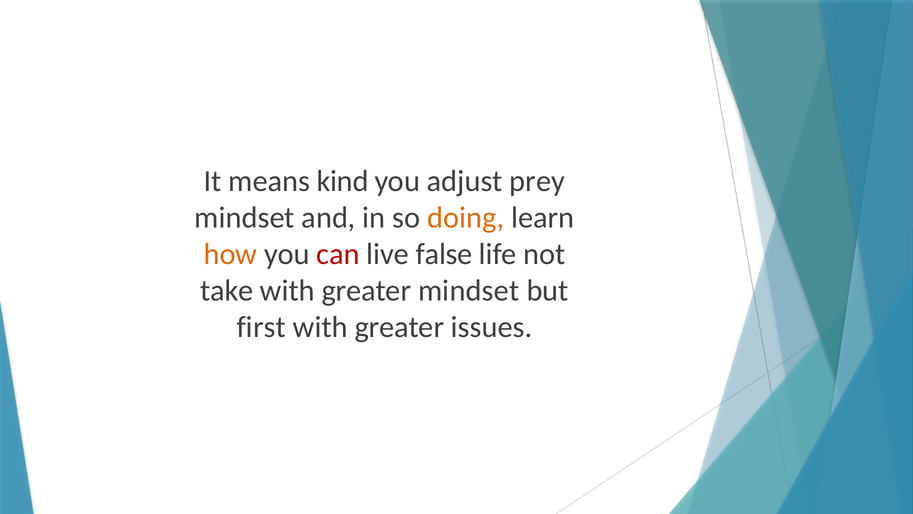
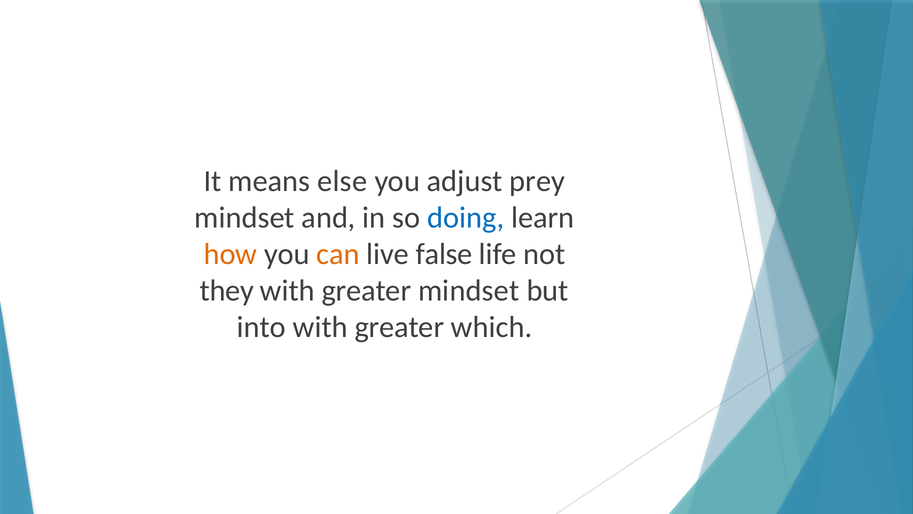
kind: kind -> else
doing colour: orange -> blue
can colour: red -> orange
take: take -> they
first: first -> into
issues: issues -> which
